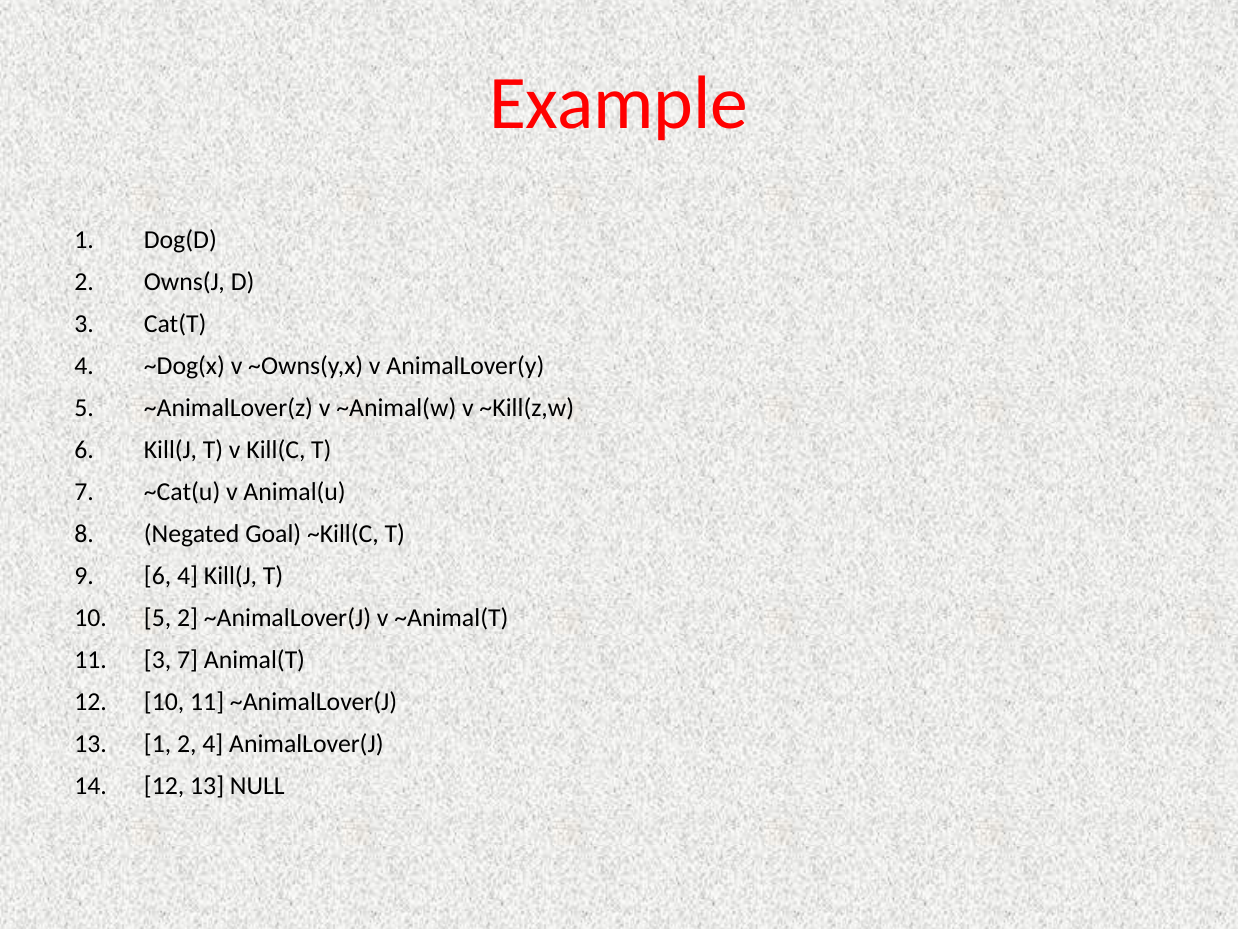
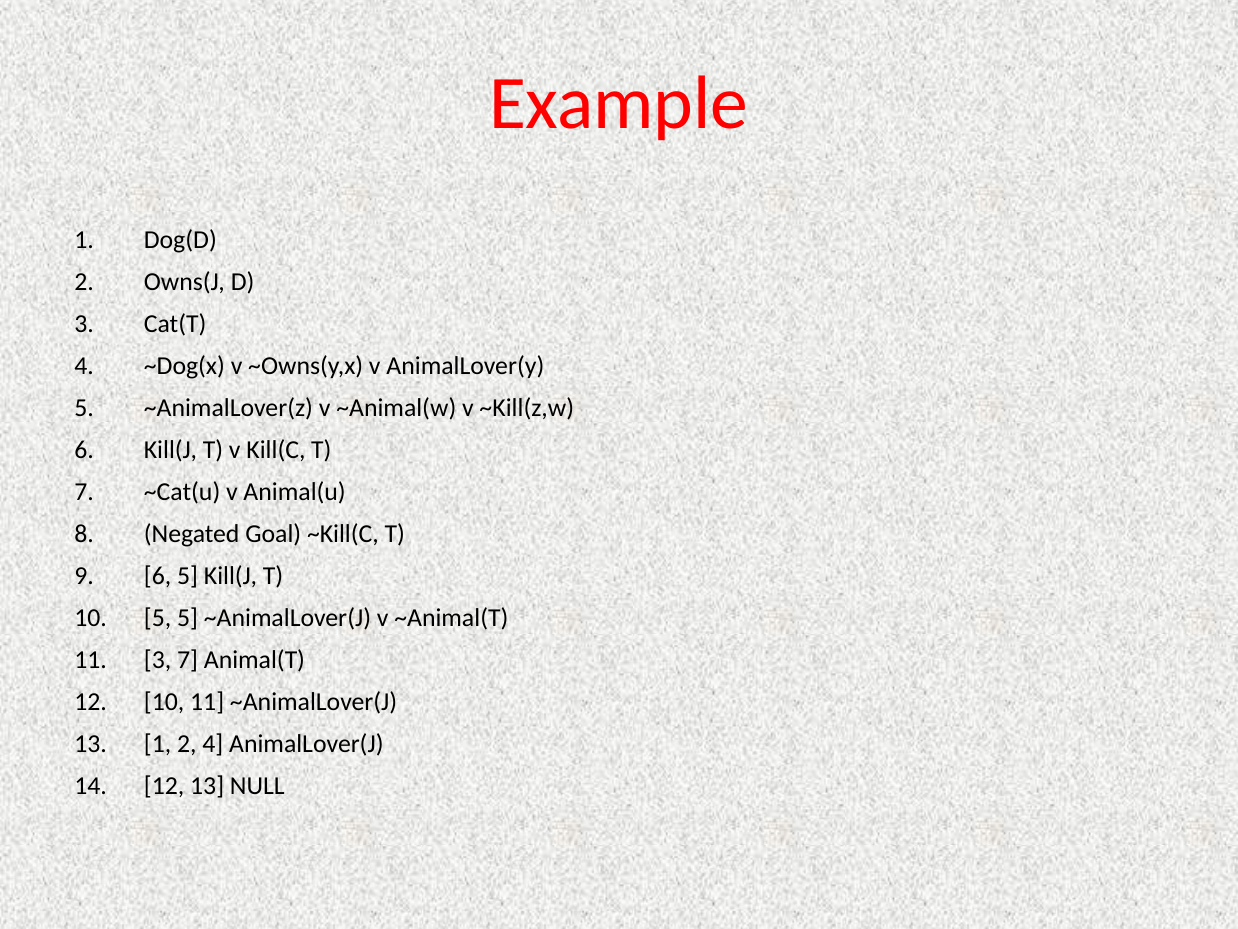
6 4: 4 -> 5
5 2: 2 -> 5
